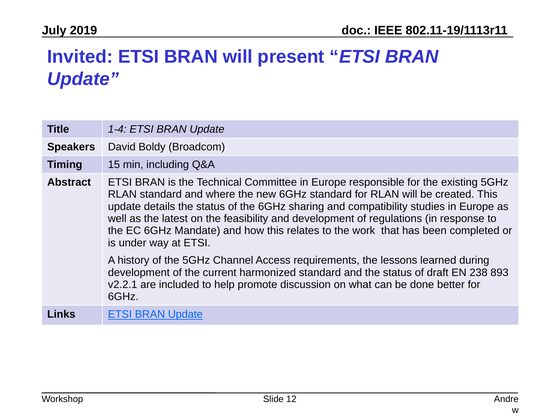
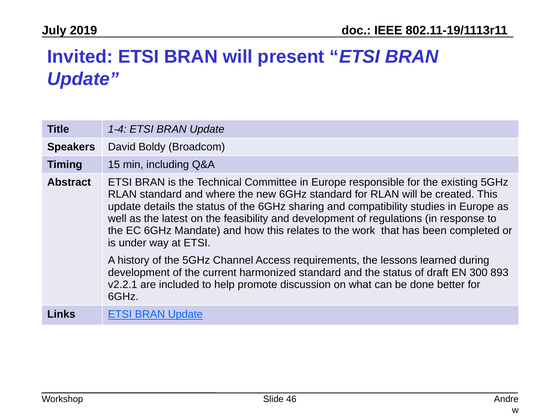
238: 238 -> 300
12: 12 -> 46
